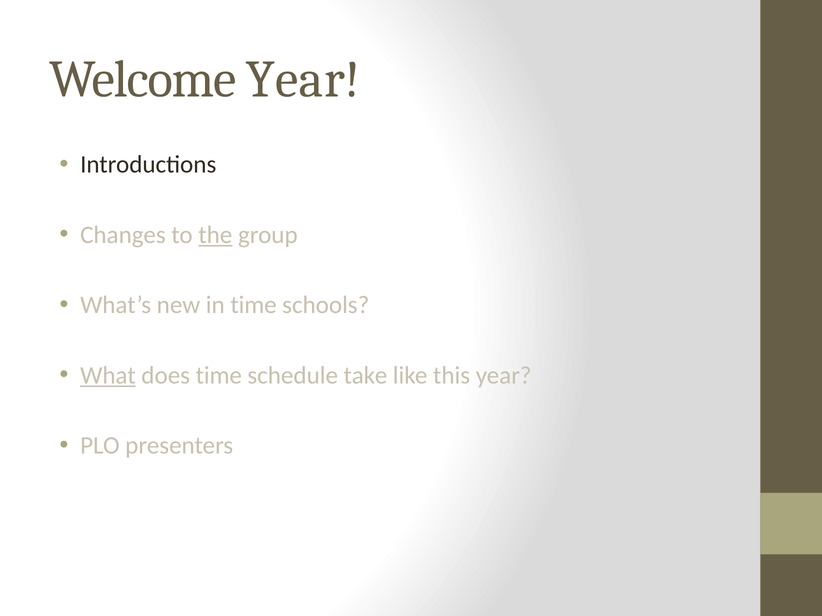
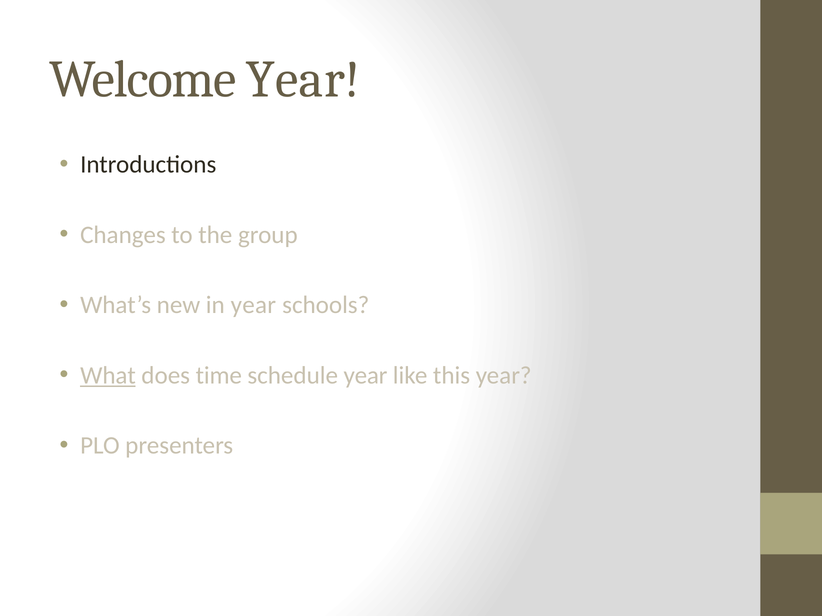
the underline: present -> none
in time: time -> year
schedule take: take -> year
